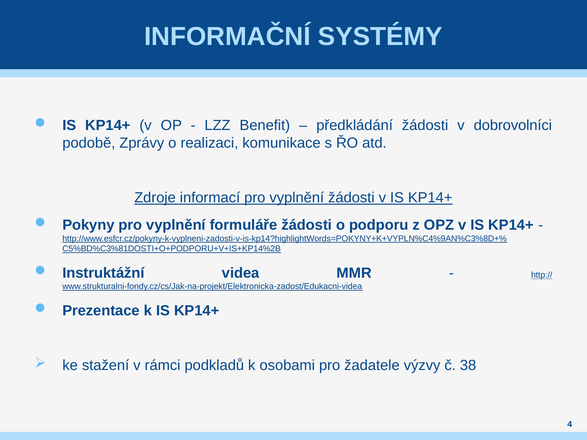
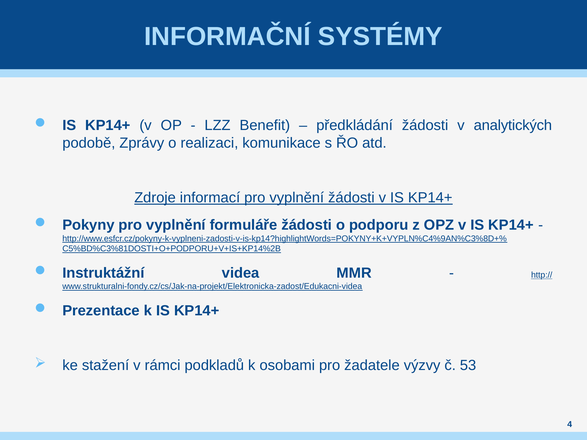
dobrovolníci: dobrovolníci -> analytických
38: 38 -> 53
